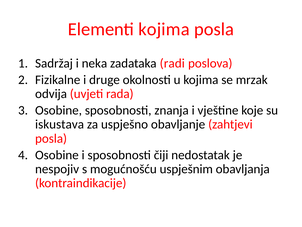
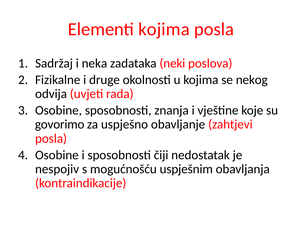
radi: radi -> neki
mrzak: mrzak -> nekog
iskustava: iskustava -> govorimo
